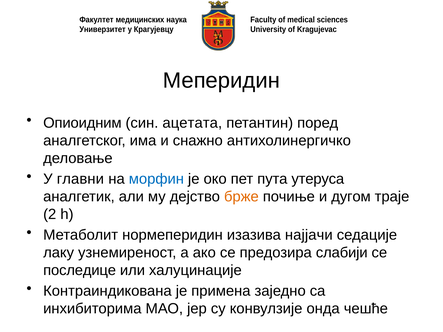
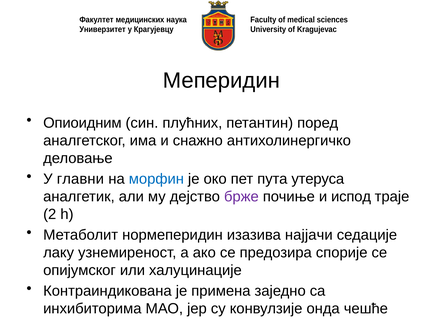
ацетата: ацетата -> плућних
брже colour: orange -> purple
дугом: дугом -> испод
слабији: слабији -> спорије
последице: последице -> опијумског
